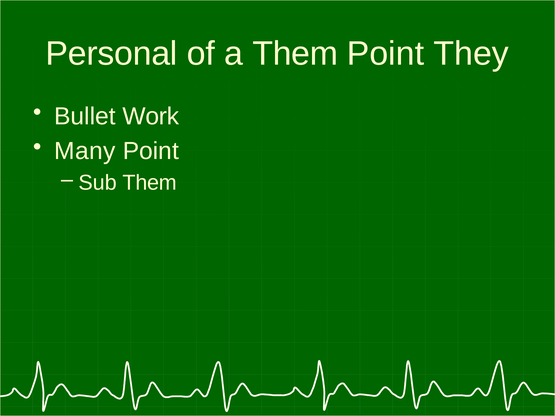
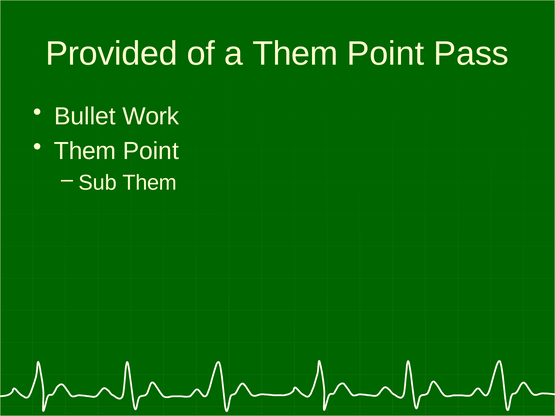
Personal: Personal -> Provided
They: They -> Pass
Many at (85, 151): Many -> Them
